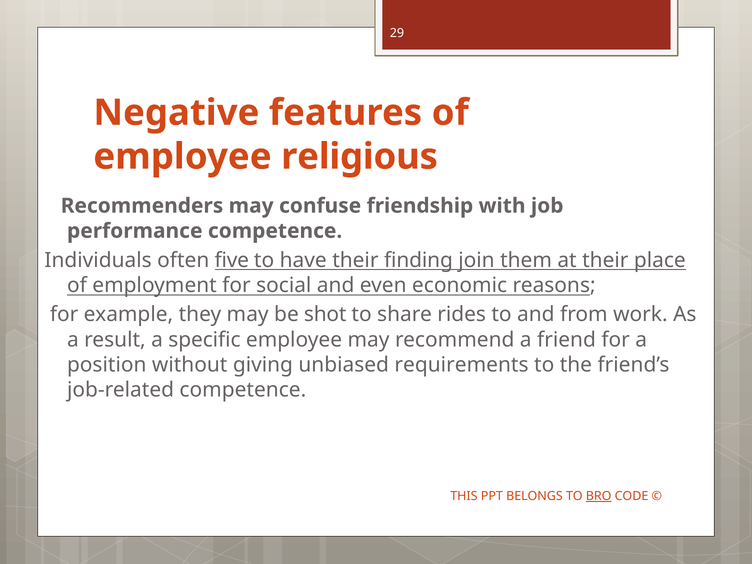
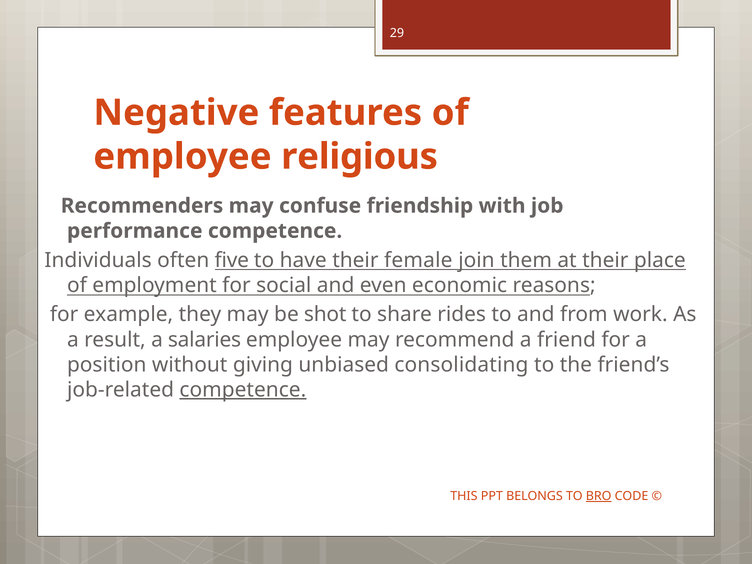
finding: finding -> female
specific: specific -> salaries
requirements: requirements -> consolidating
competence at (243, 390) underline: none -> present
